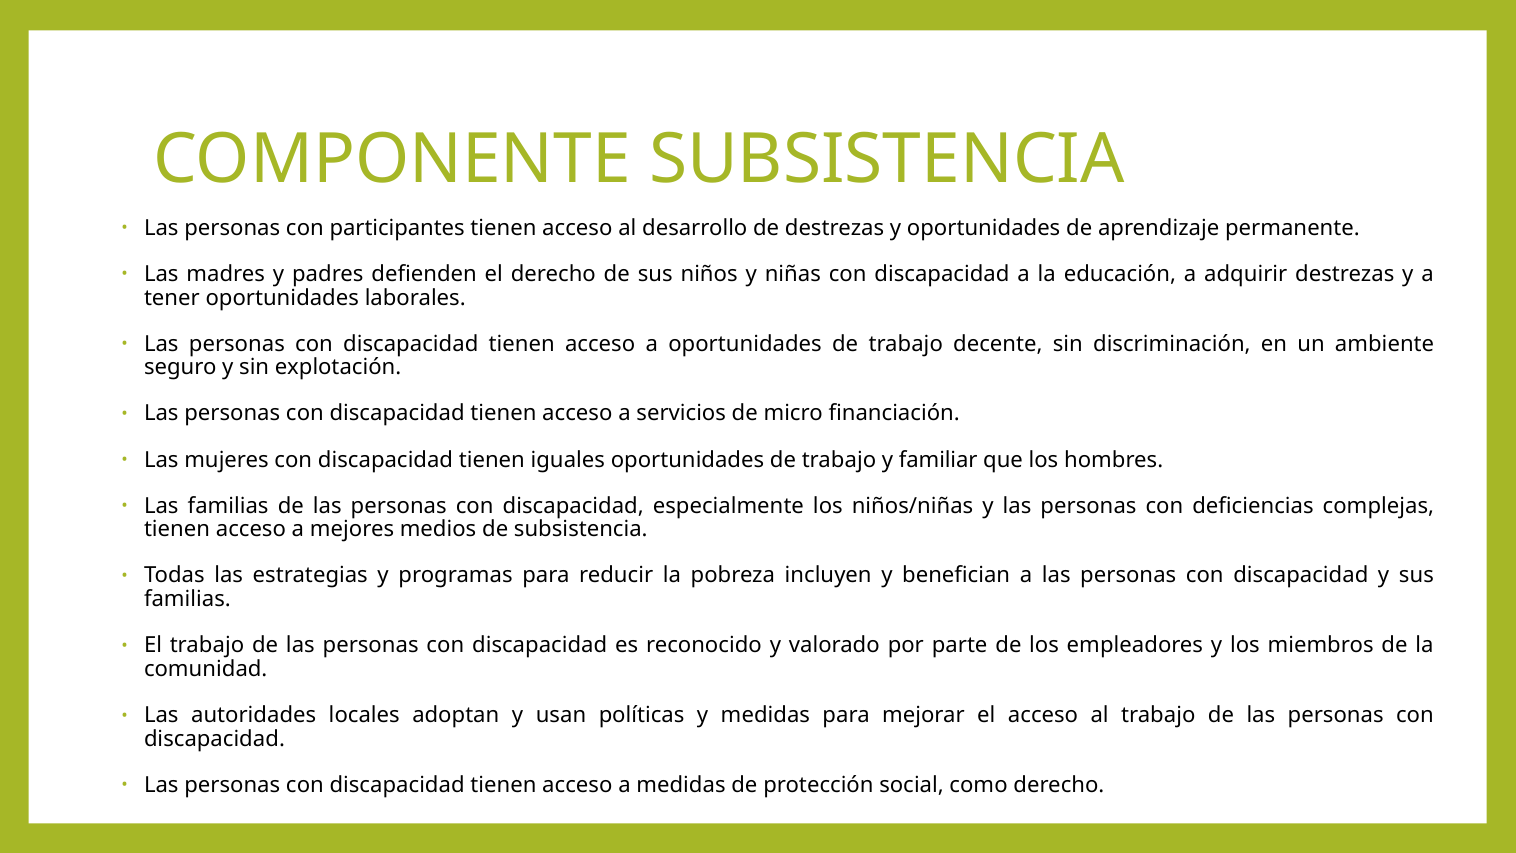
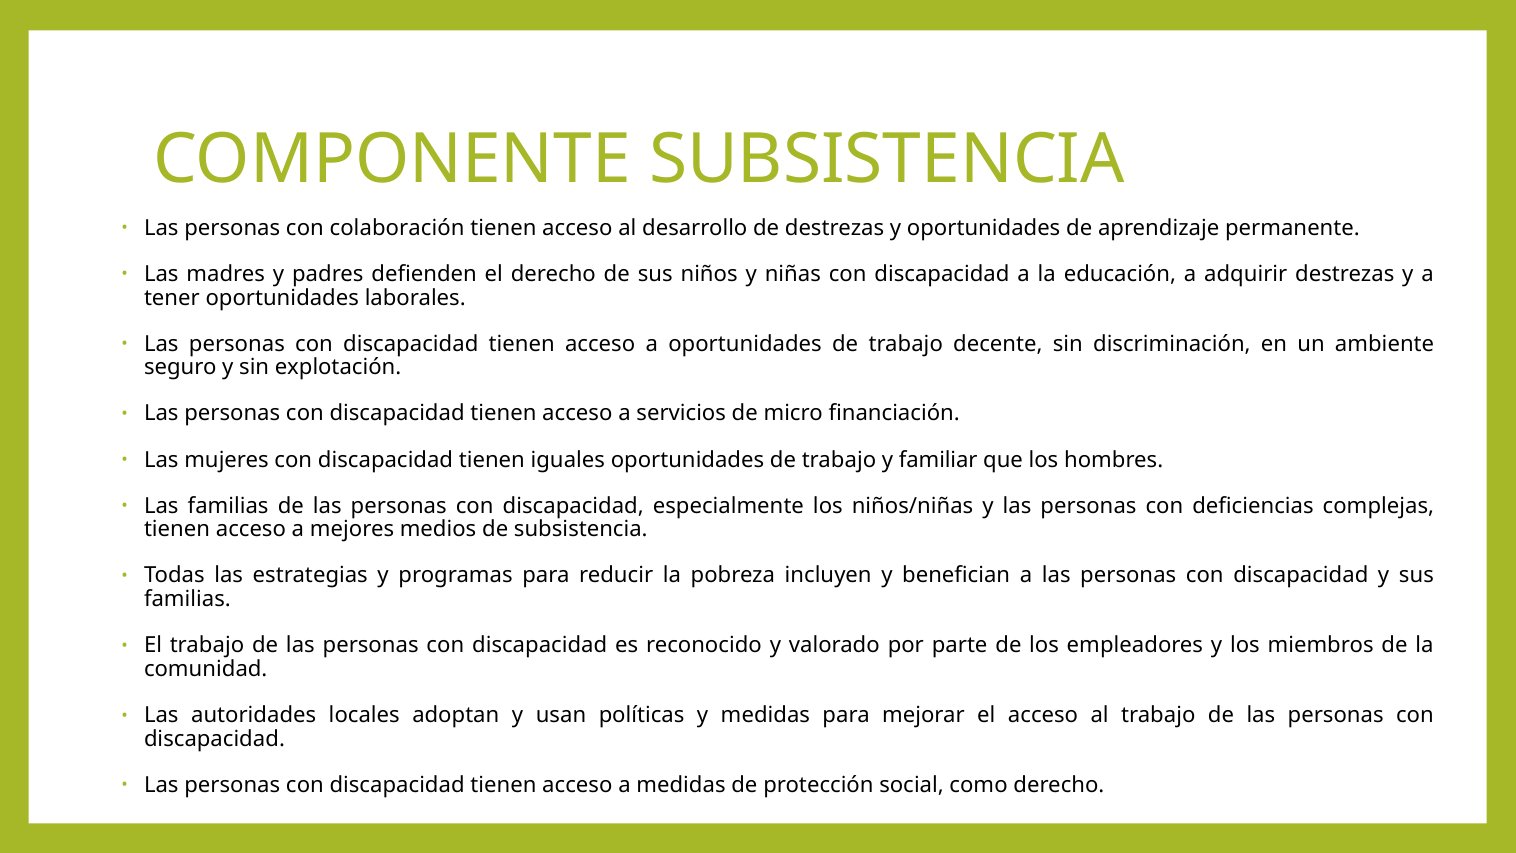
participantes: participantes -> colaboración
